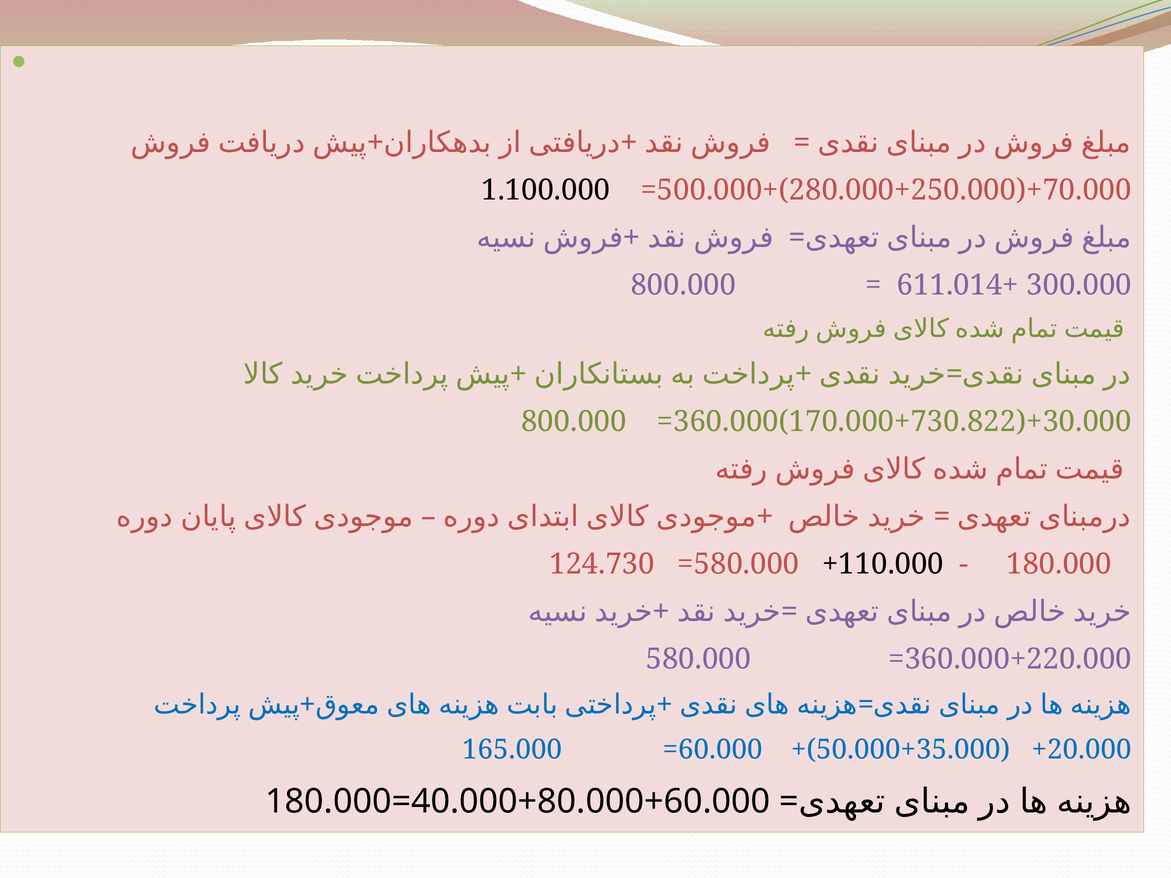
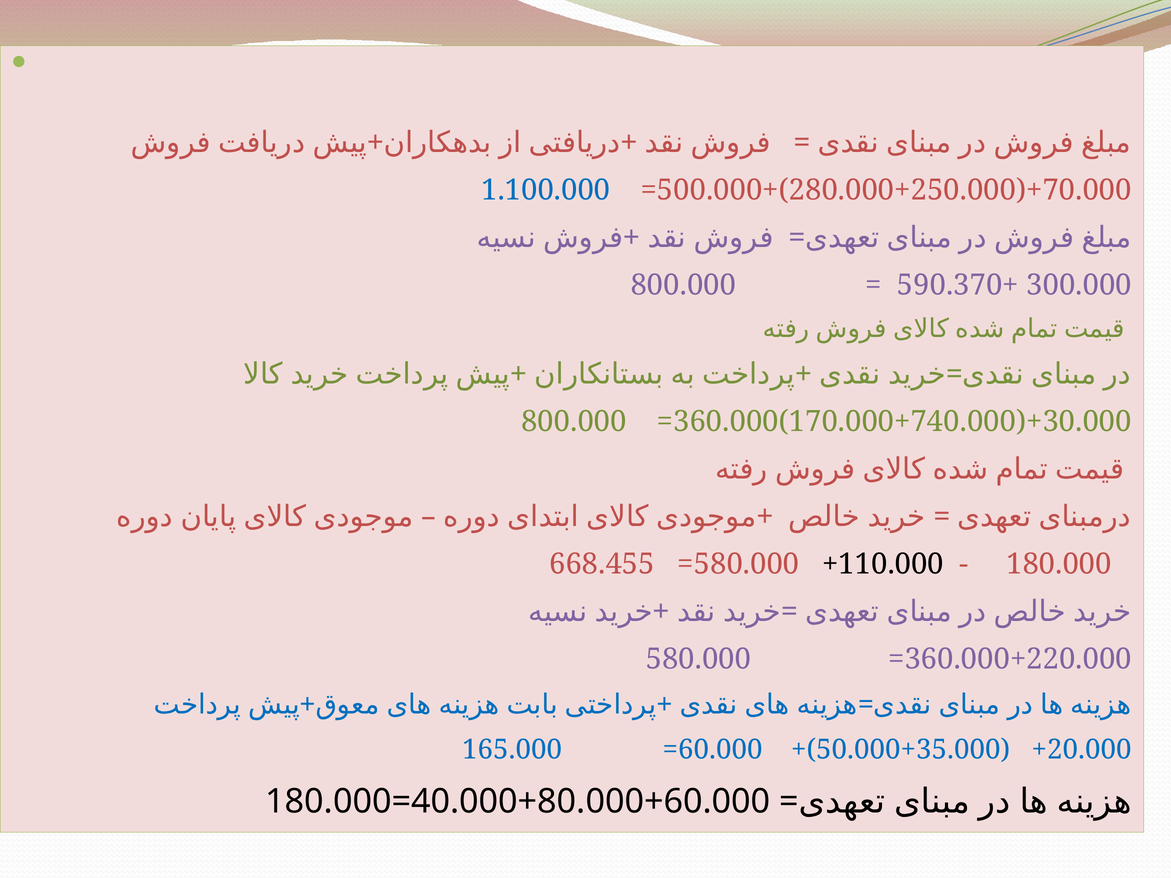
1.100.000 colour: black -> blue
611.014+: 611.014+ -> 590.370+
=360.000(170.000+730.822)+30.000: =360.000(170.000+730.822)+30.000 -> =360.000(170.000+740.000)+30.000
124.730: 124.730 -> 668.455
